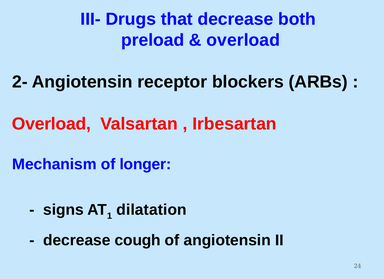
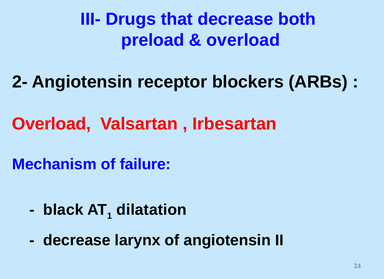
longer: longer -> failure
signs: signs -> black
cough: cough -> larynx
